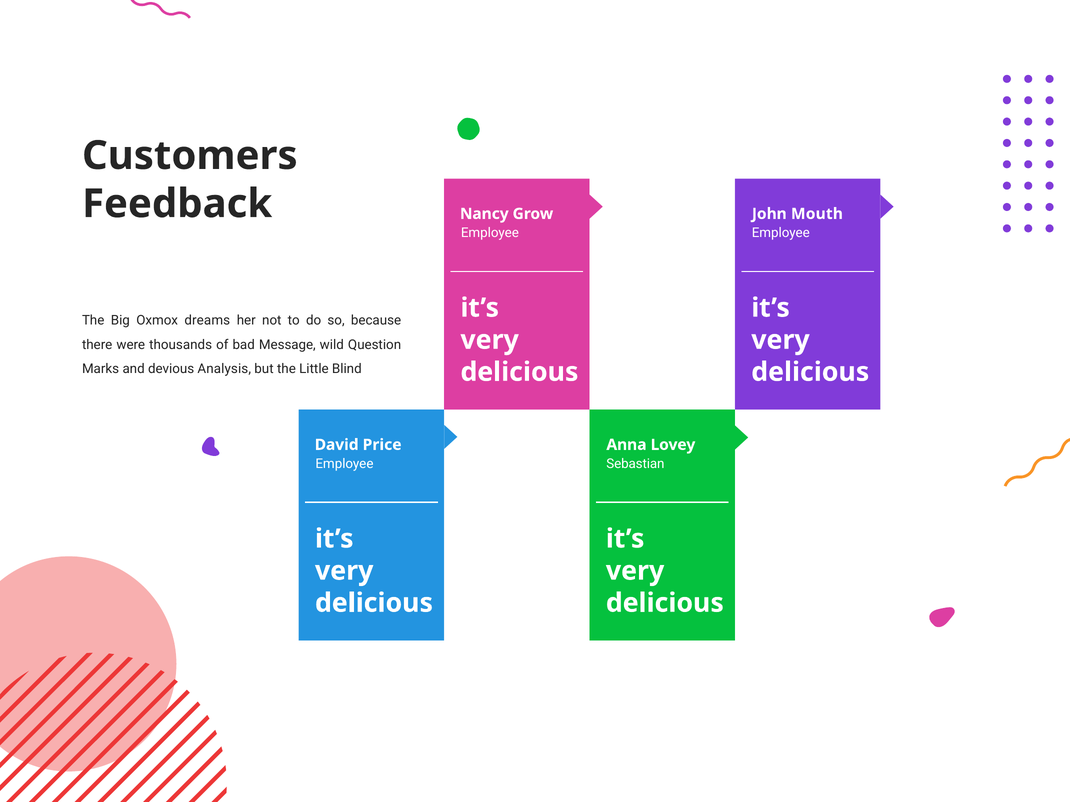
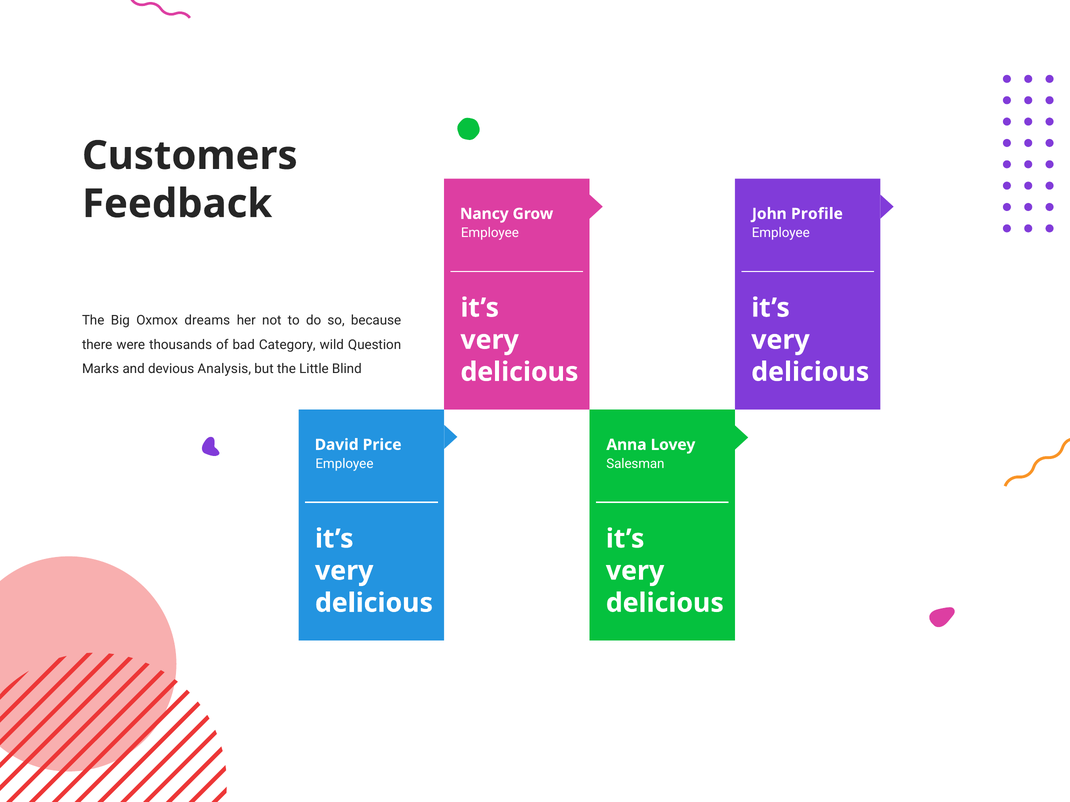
Mouth: Mouth -> Profile
Message: Message -> Category
Sebastian: Sebastian -> Salesman
